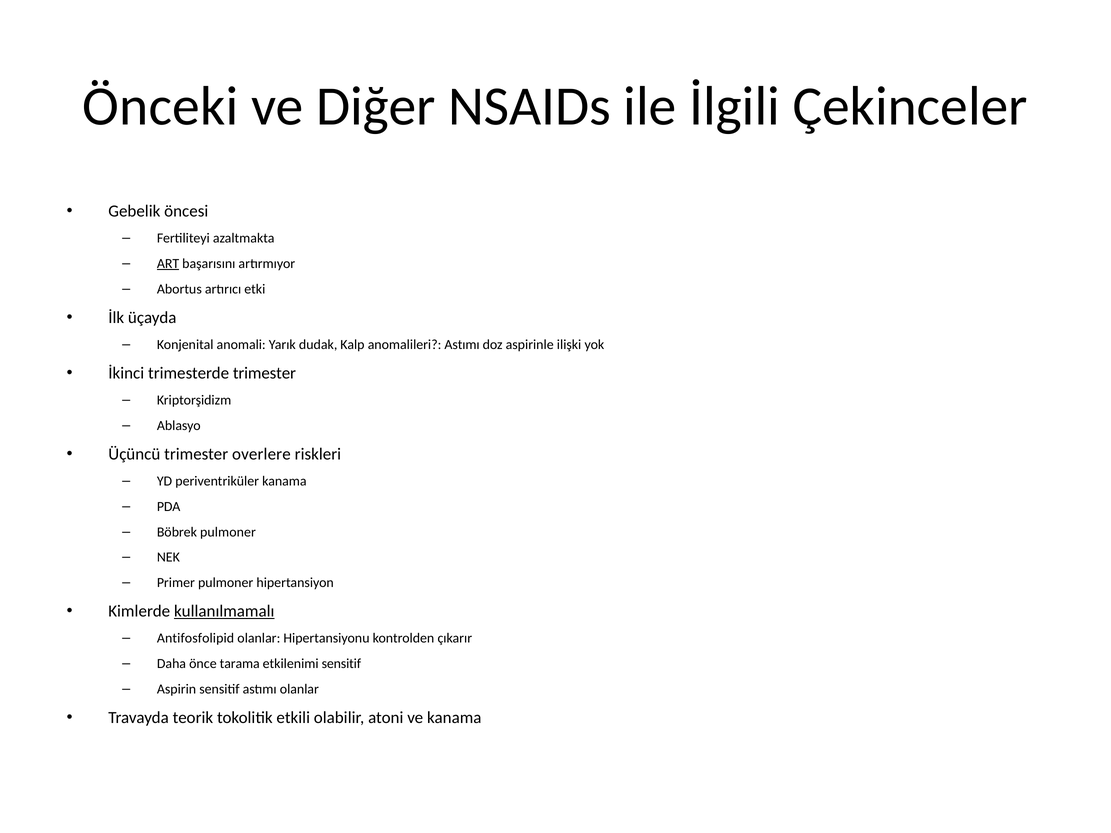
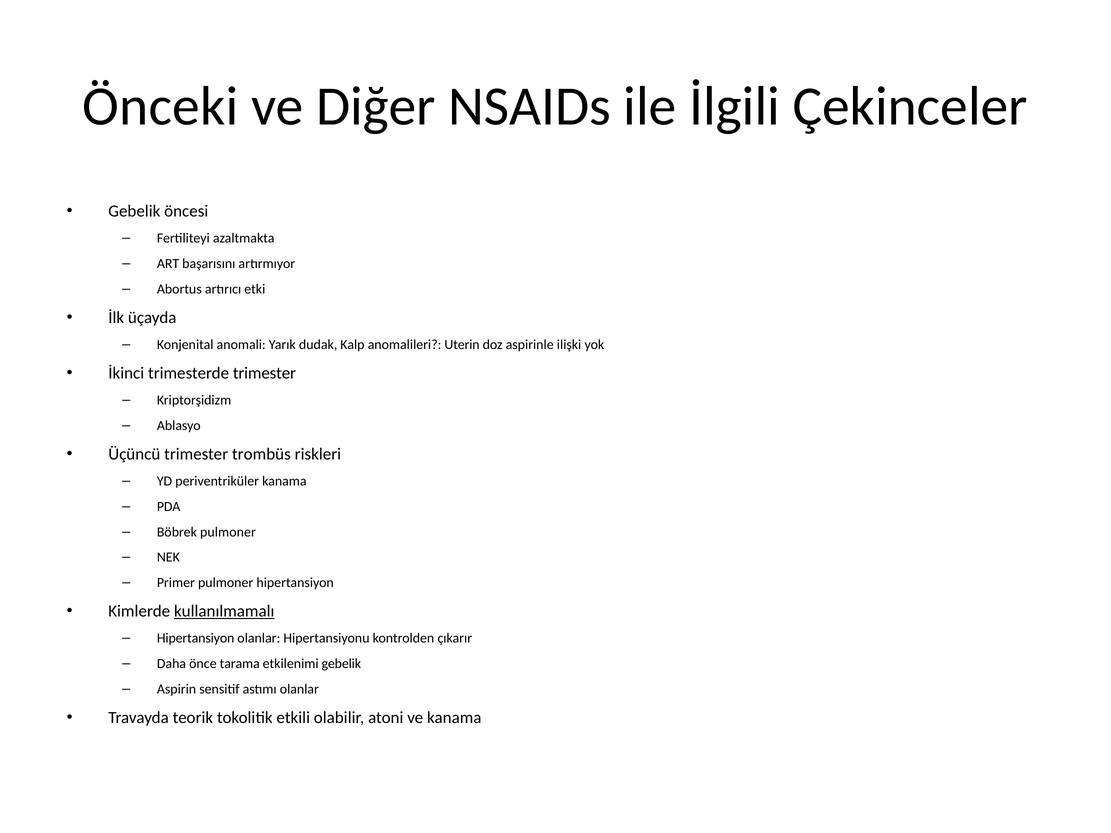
ART underline: present -> none
anomalileri Astımı: Astımı -> Uterin
overlere: overlere -> trombüs
Antifosfolipid at (196, 638): Antifosfolipid -> Hipertansiyon
etkilenimi sensitif: sensitif -> gebelik
